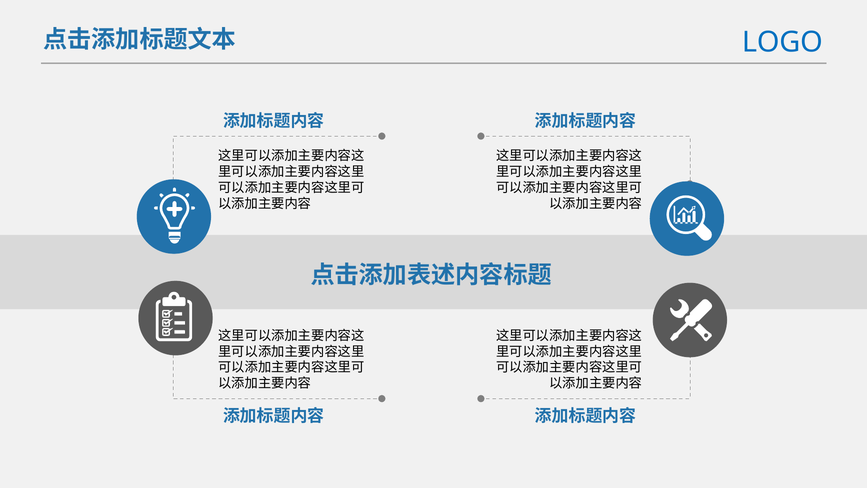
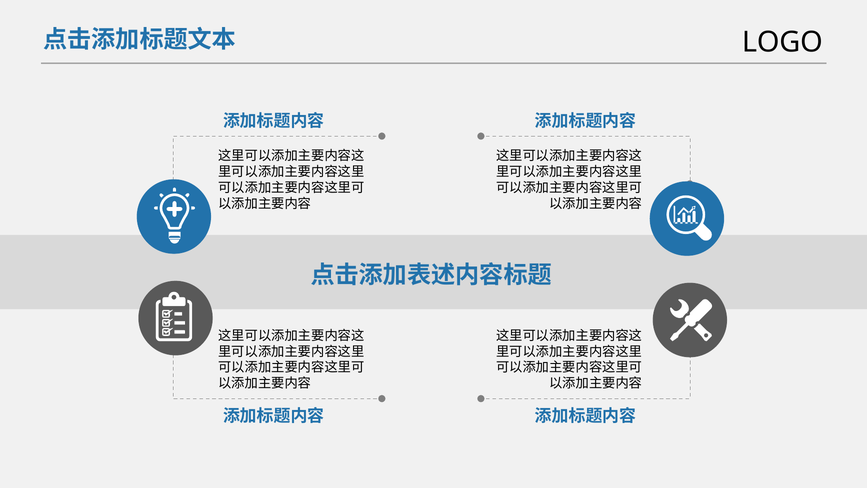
LOGO colour: blue -> black
